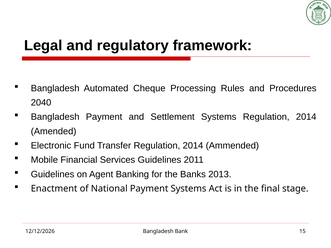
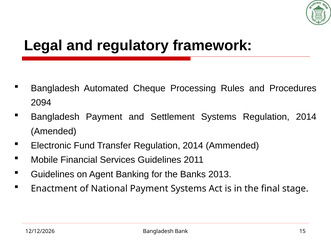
2040: 2040 -> 2094
